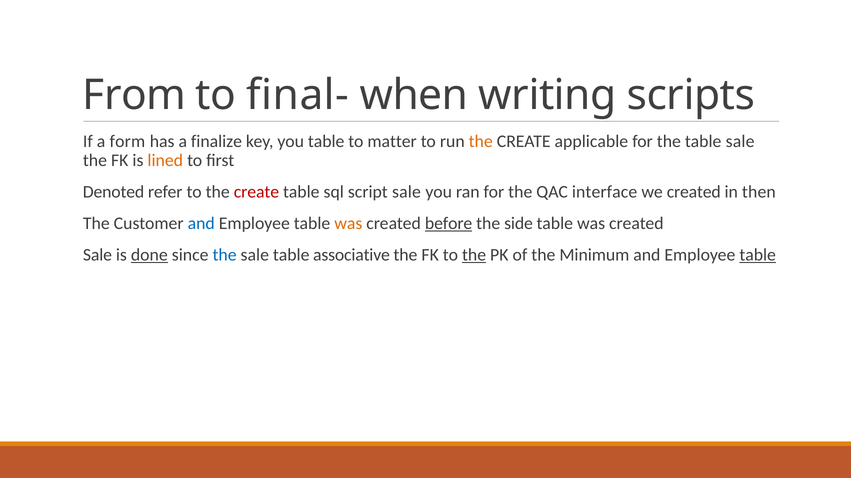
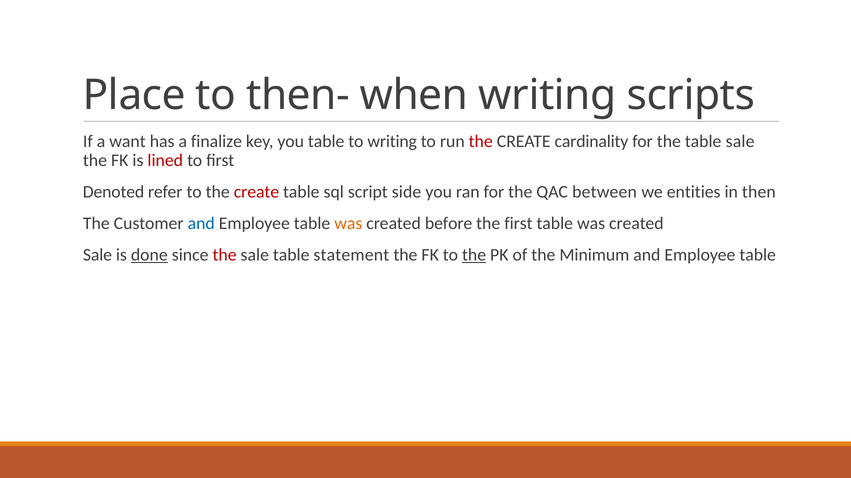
From: From -> Place
final-: final- -> then-
form: form -> want
to matter: matter -> writing
the at (481, 141) colour: orange -> red
applicable: applicable -> cardinality
lined colour: orange -> red
script sale: sale -> side
interface: interface -> between
we created: created -> entities
before underline: present -> none
the side: side -> first
the at (225, 255) colour: blue -> red
associative: associative -> statement
table at (758, 255) underline: present -> none
